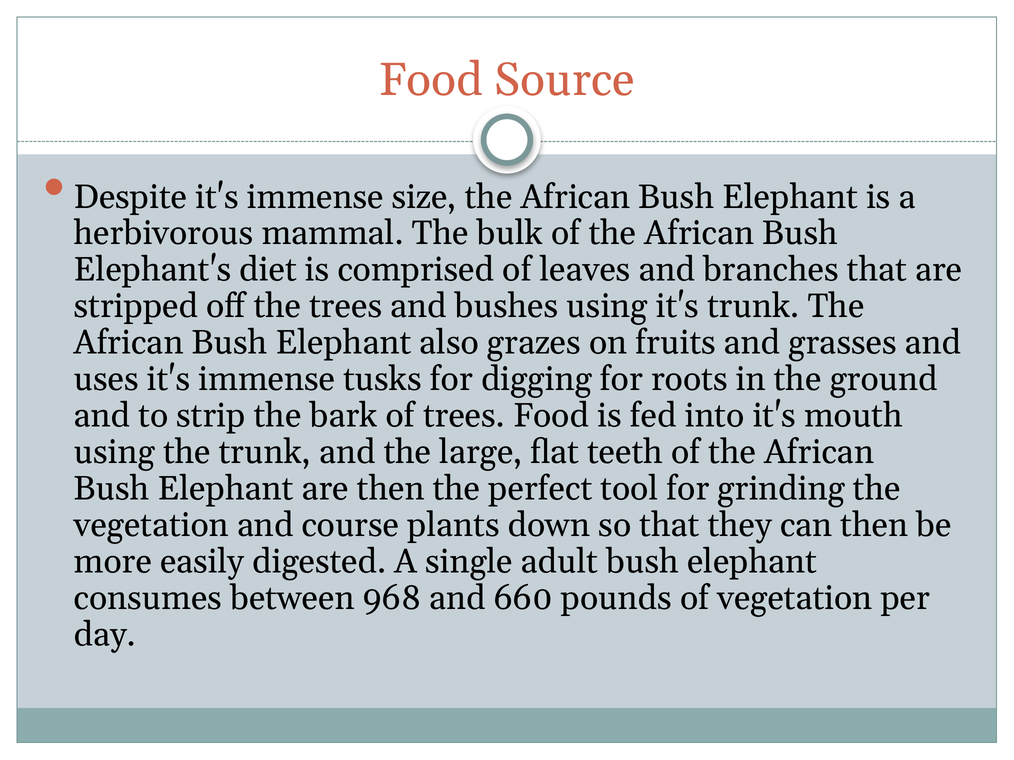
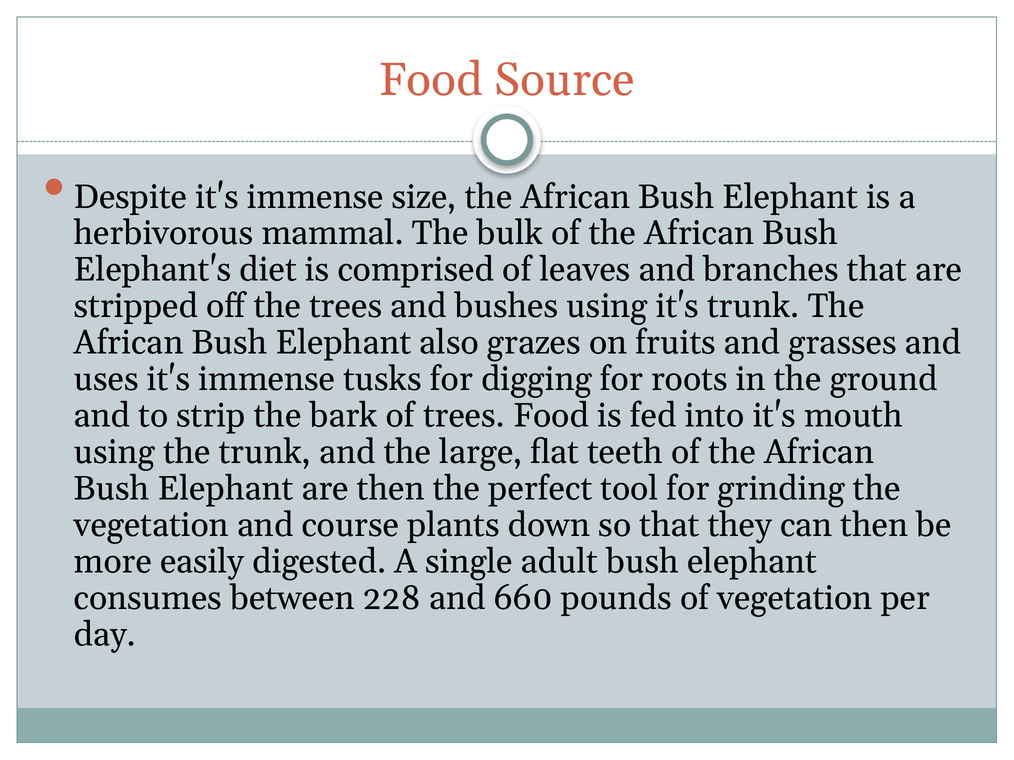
968: 968 -> 228
